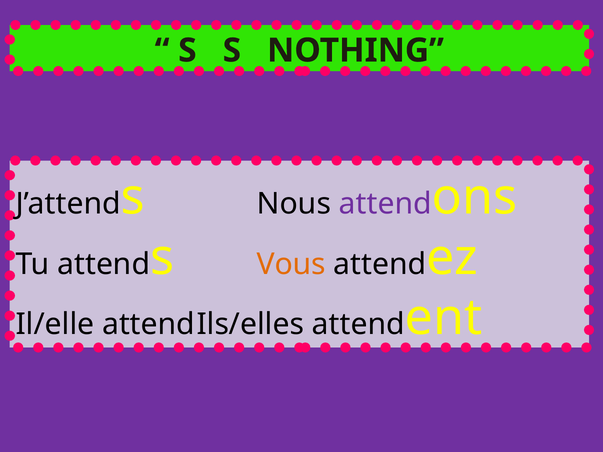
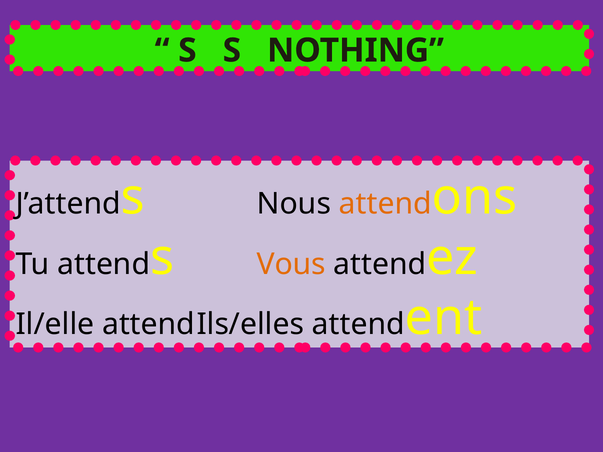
attend at (385, 204) colour: purple -> orange
